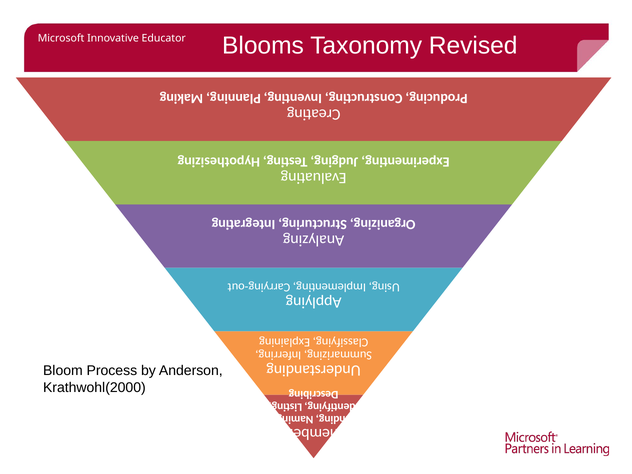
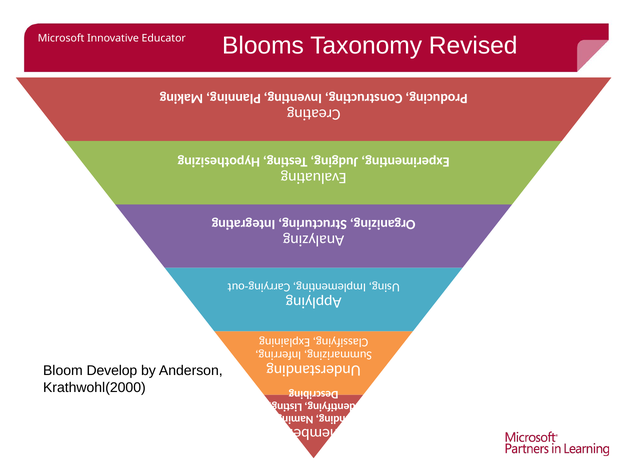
Process: Process -> Develop
